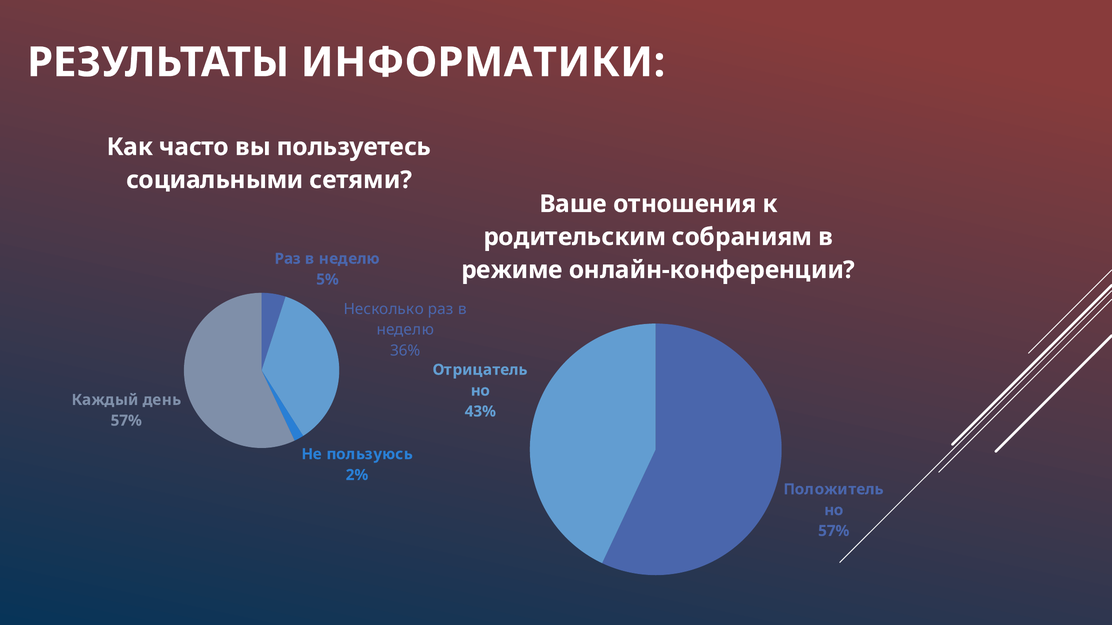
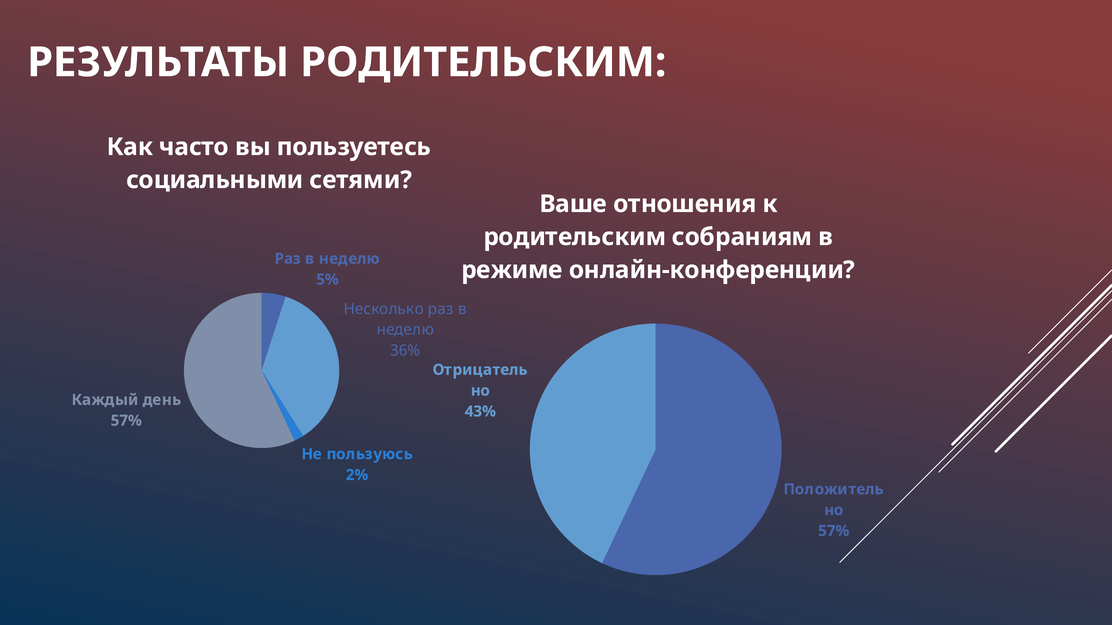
РЕЗУЛЬТАТЫ ИНФОРМАТИКИ: ИНФОРМАТИКИ -> РОДИТЕЛЬСКИМ
